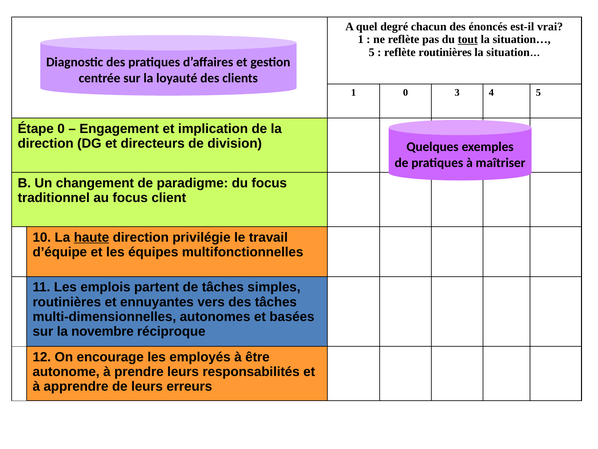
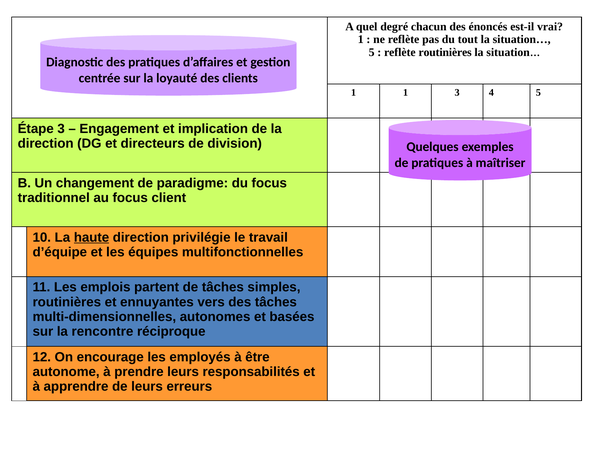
tout underline: present -> none
1 0: 0 -> 1
Étape 0: 0 -> 3
novembre: novembre -> rencontre
